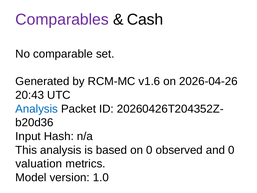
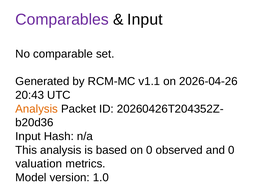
Cash at (145, 20): Cash -> Input
v1.6: v1.6 -> v1.1
Analysis at (37, 109) colour: blue -> orange
